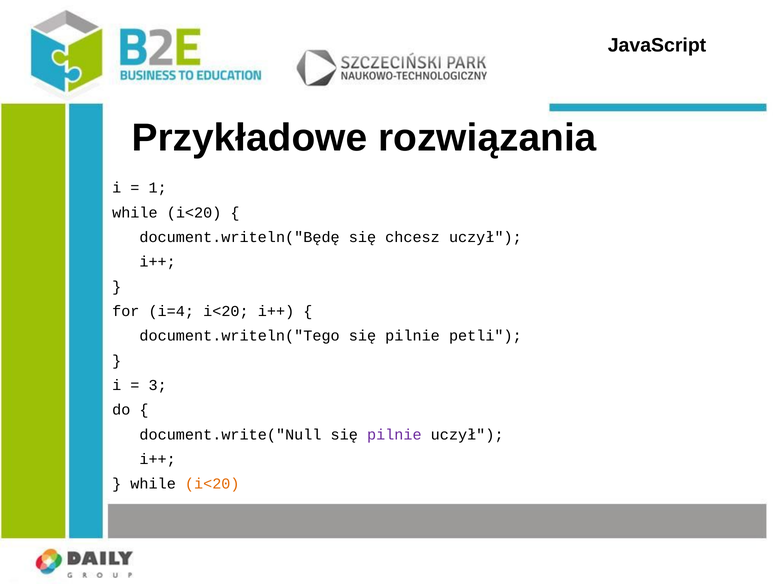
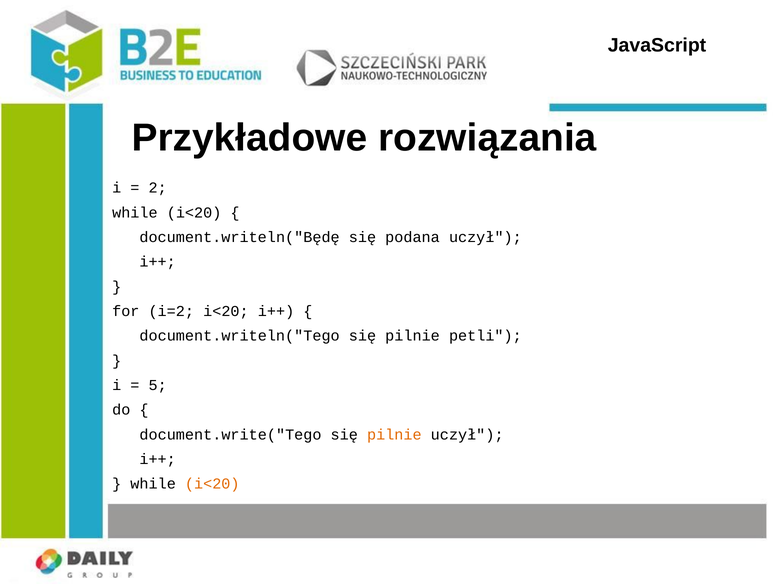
1: 1 -> 2
chcesz: chcesz -> podana
i=4: i=4 -> i=2
3: 3 -> 5
document.write("Null: document.write("Null -> document.write("Tego
pilnie at (394, 435) colour: purple -> orange
